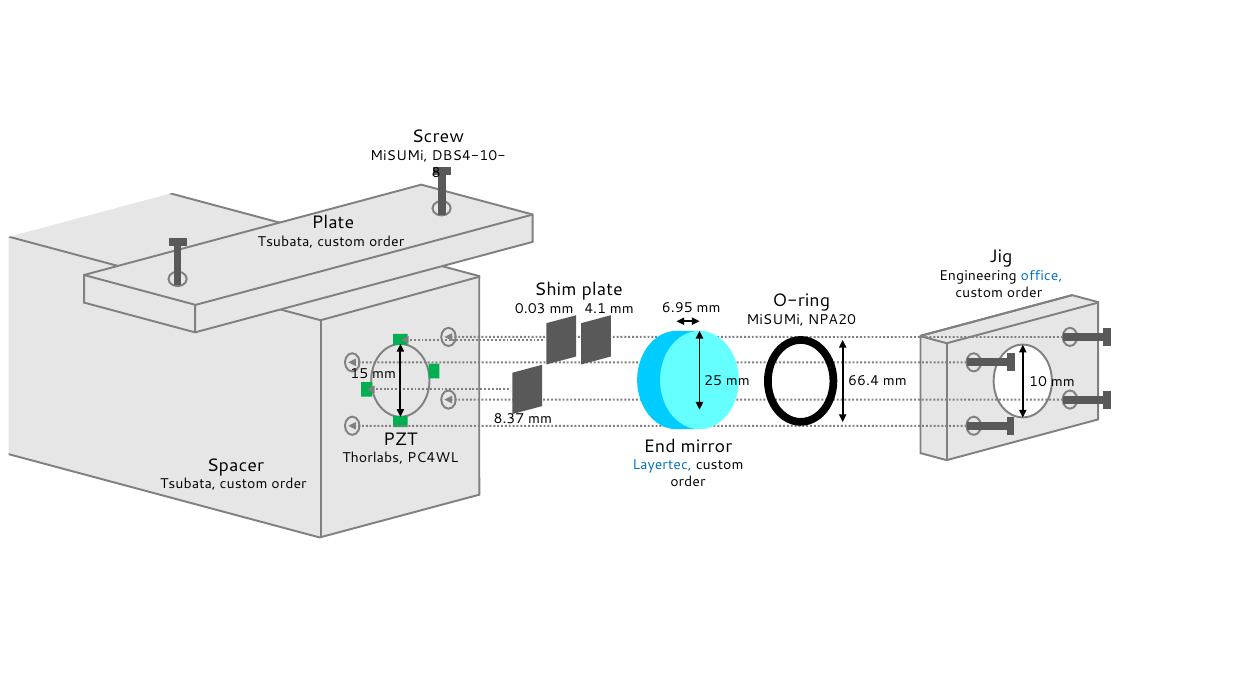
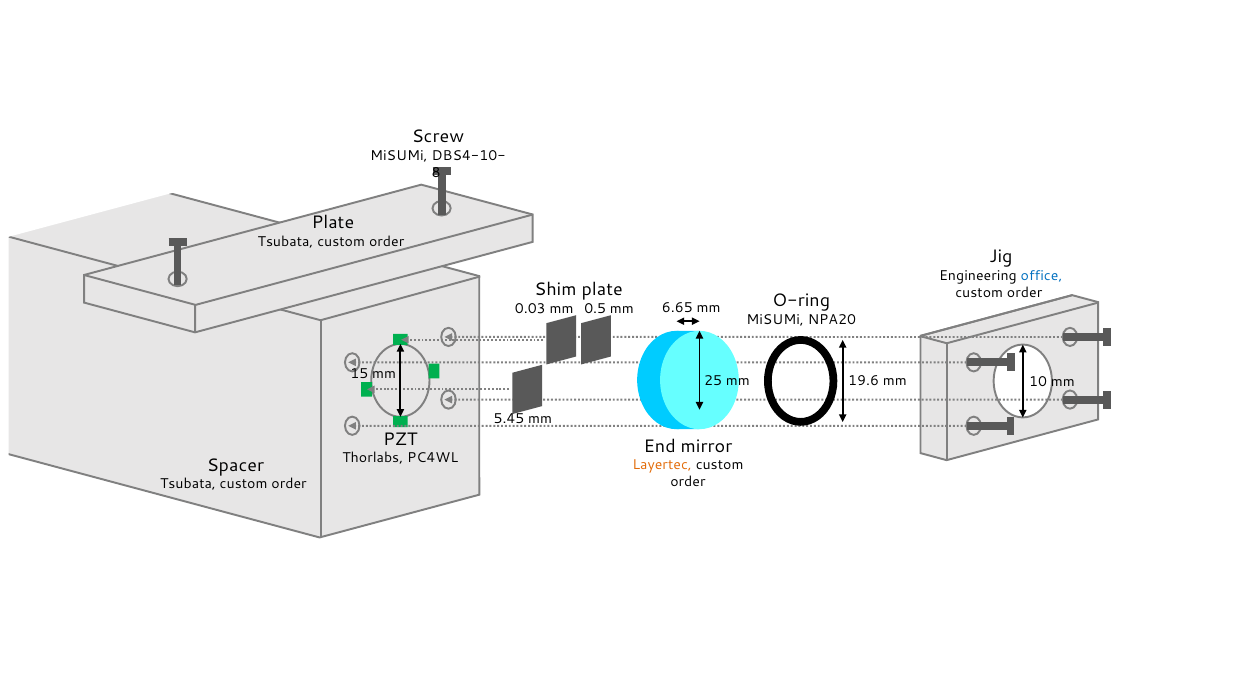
6.95: 6.95 -> 6.65
4.1: 4.1 -> 0.5
66.4: 66.4 -> 19.6
8.37: 8.37 -> 5.45
Layertec colour: blue -> orange
